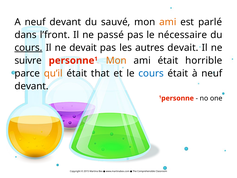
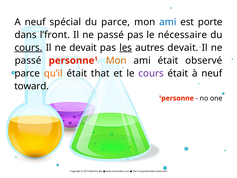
A neuf devant: devant -> spécial
du sauvé: sauvé -> parce
ami at (168, 22) colour: orange -> blue
parlé: parlé -> porte
les underline: none -> present
suivre at (28, 60): suivre -> passé
horrible: horrible -> observé
cours at (151, 73) colour: blue -> purple
devant at (32, 86): devant -> toward
